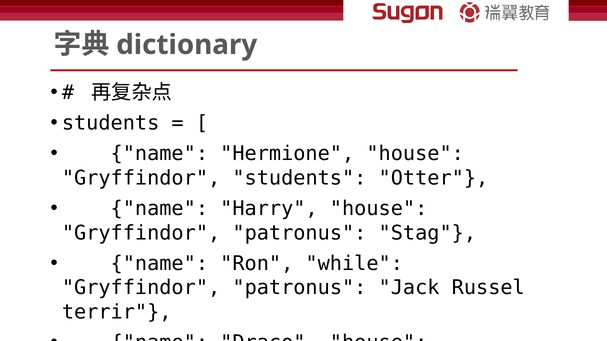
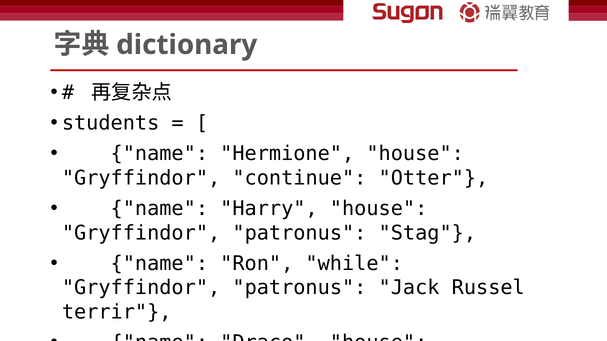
Gryffindor students: students -> continue
